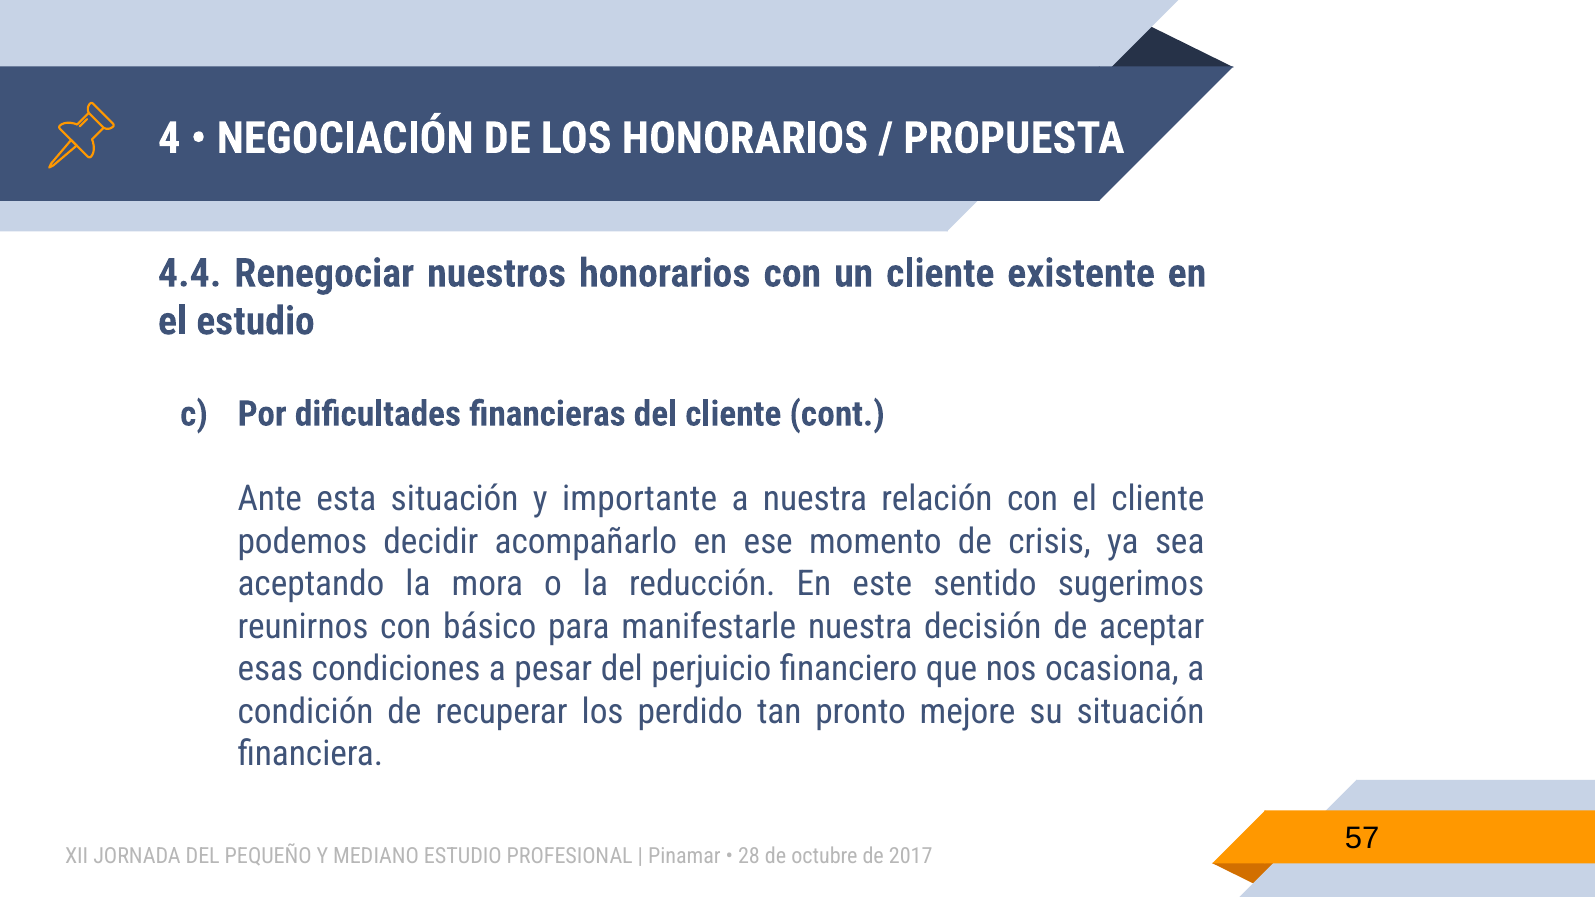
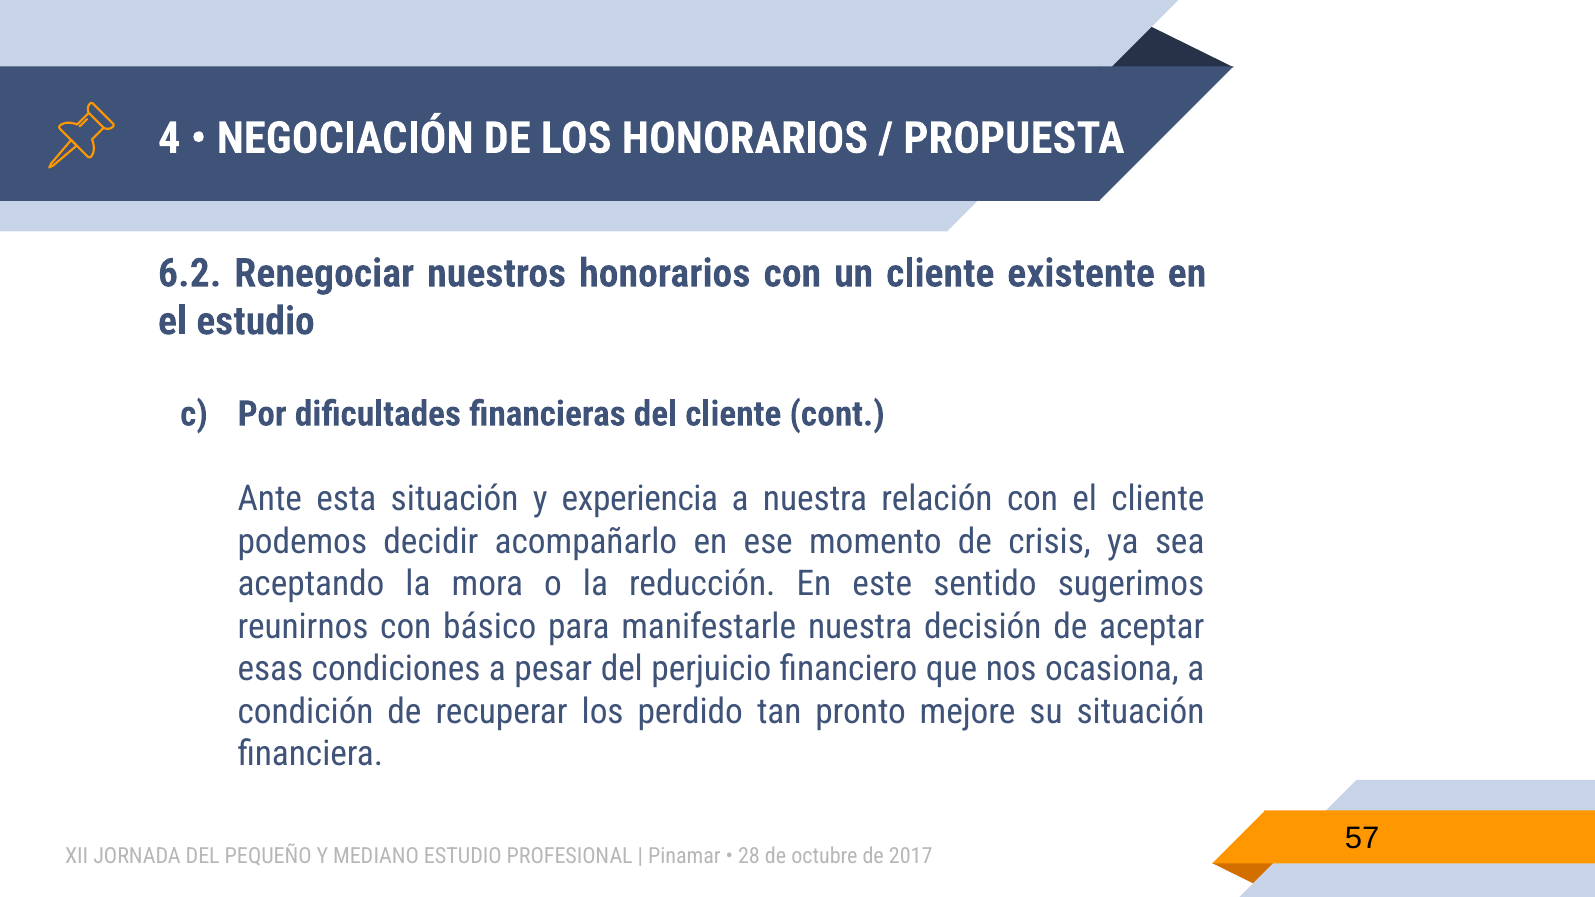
4.4: 4.4 -> 6.2
importante: importante -> experiencia
